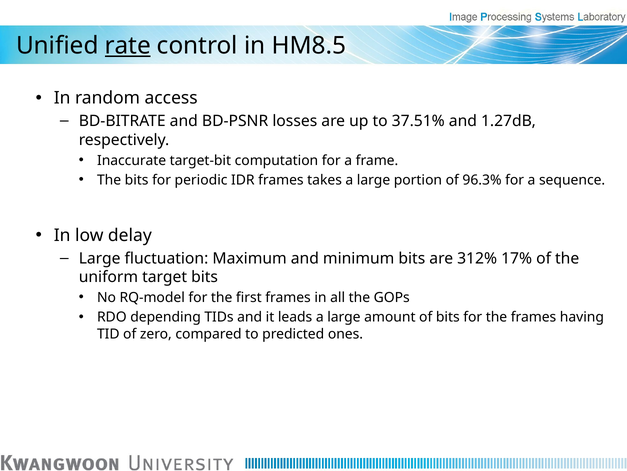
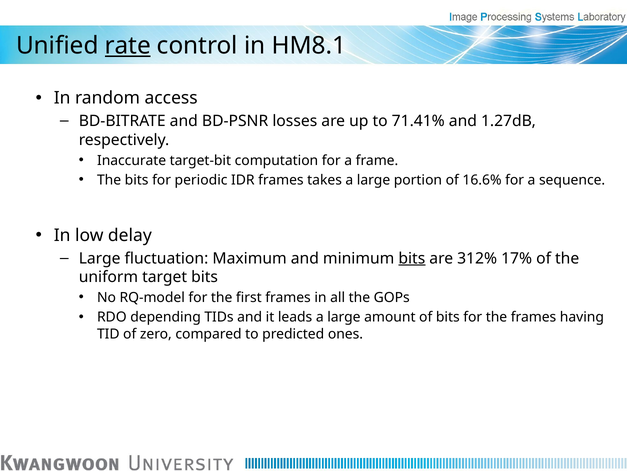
HM8.5: HM8.5 -> HM8.1
37.51%: 37.51% -> 71.41%
96.3%: 96.3% -> 16.6%
bits at (412, 258) underline: none -> present
